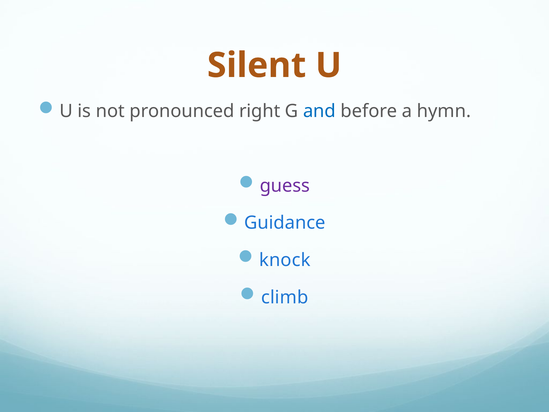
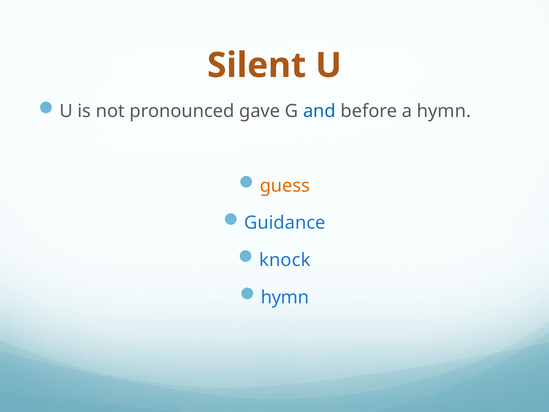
right: right -> gave
guess colour: purple -> orange
climb at (285, 297): climb -> hymn
